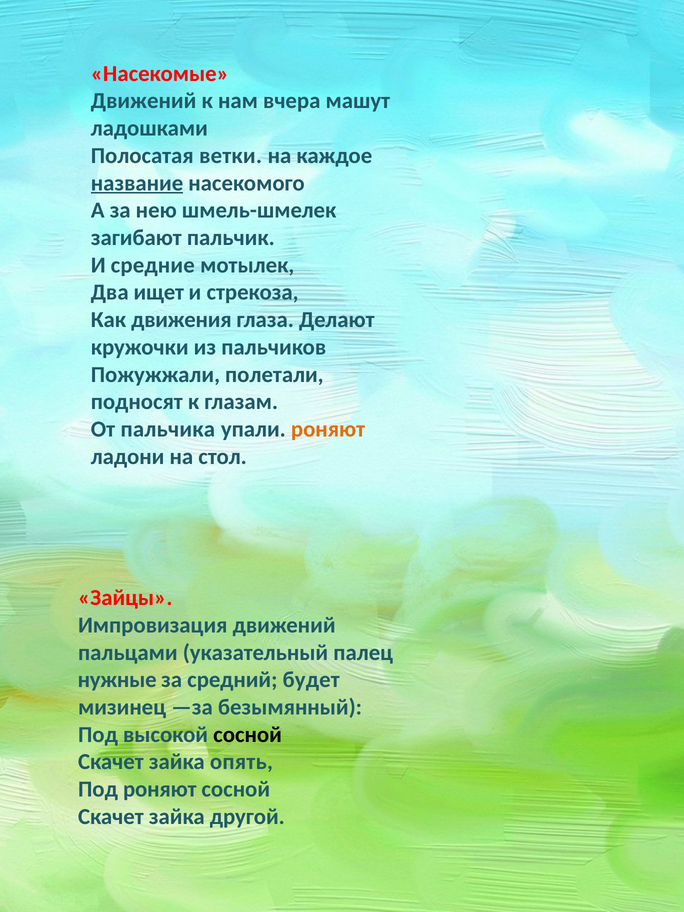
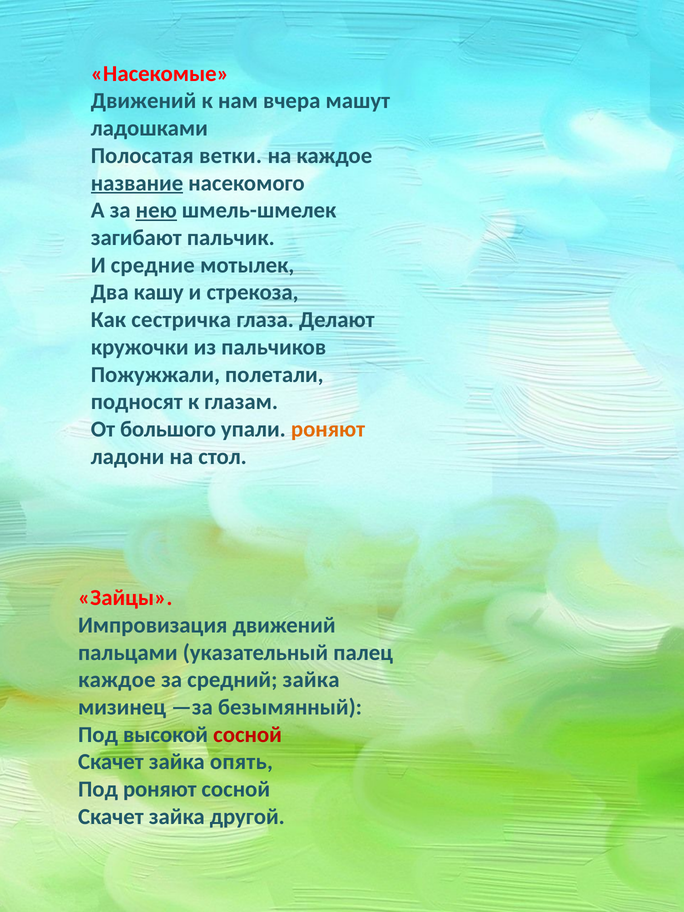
нею underline: none -> present
ищет: ищет -> кашу
движения: движения -> сестричка
пальчика: пальчика -> большого
нужные at (117, 680): нужные -> каждое
средний будет: будет -> зайка
сосной at (248, 735) colour: black -> red
